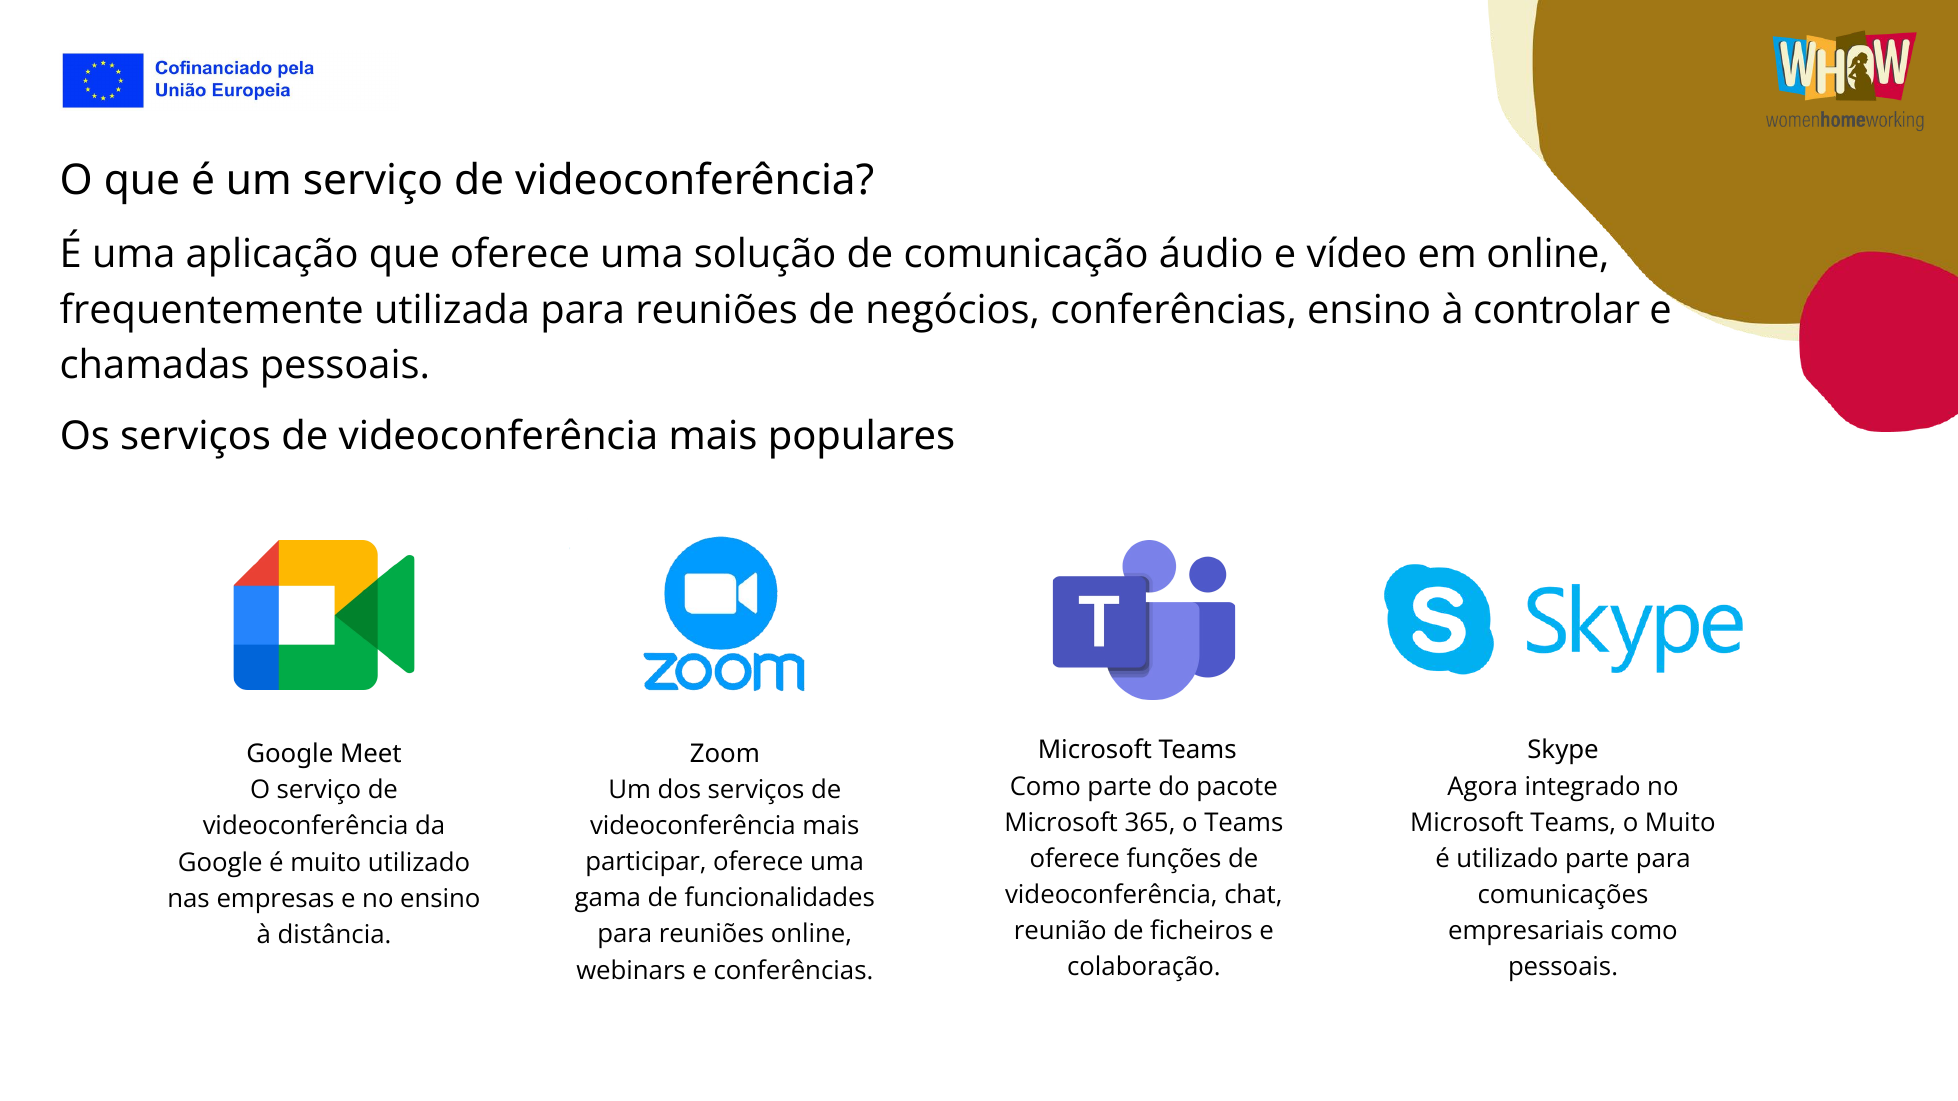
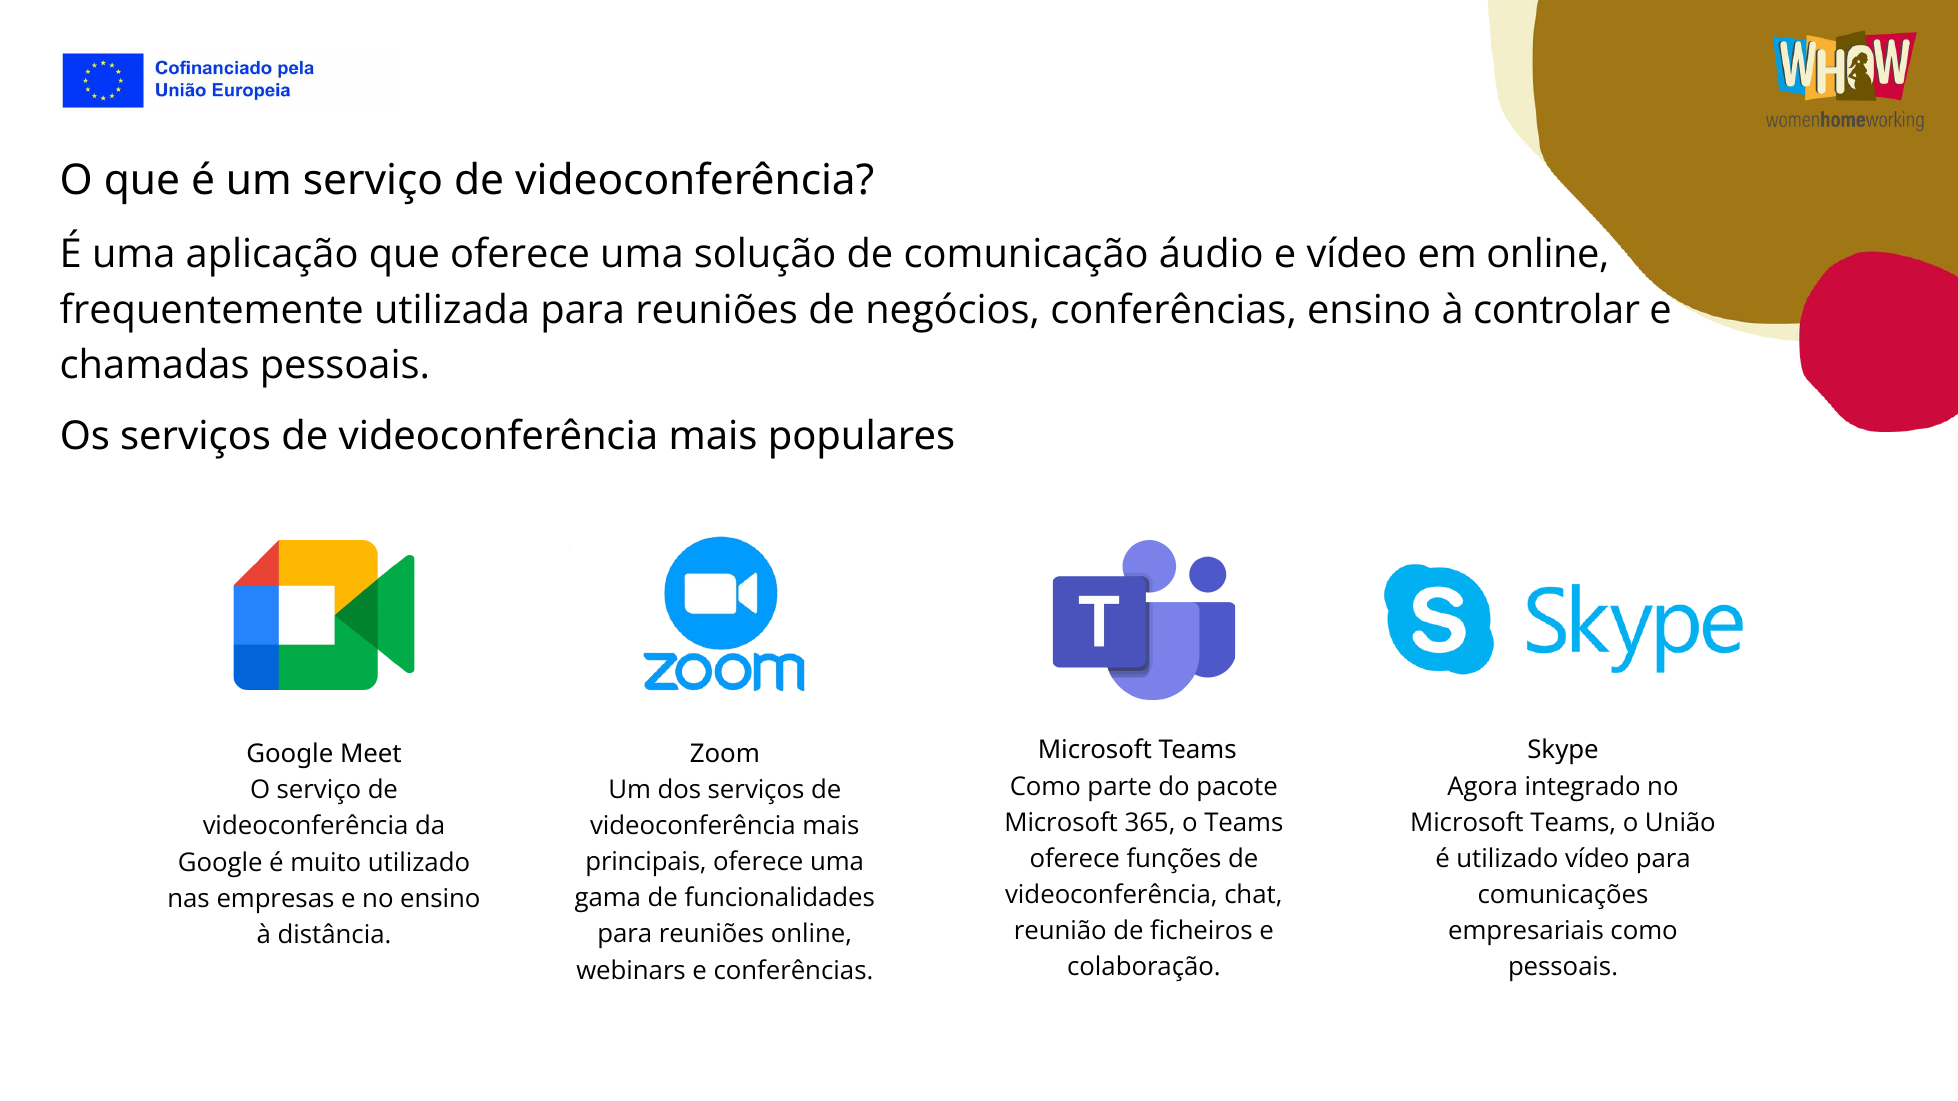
o Muito: Muito -> União
utilizado parte: parte -> vídeo
participar: participar -> principais
